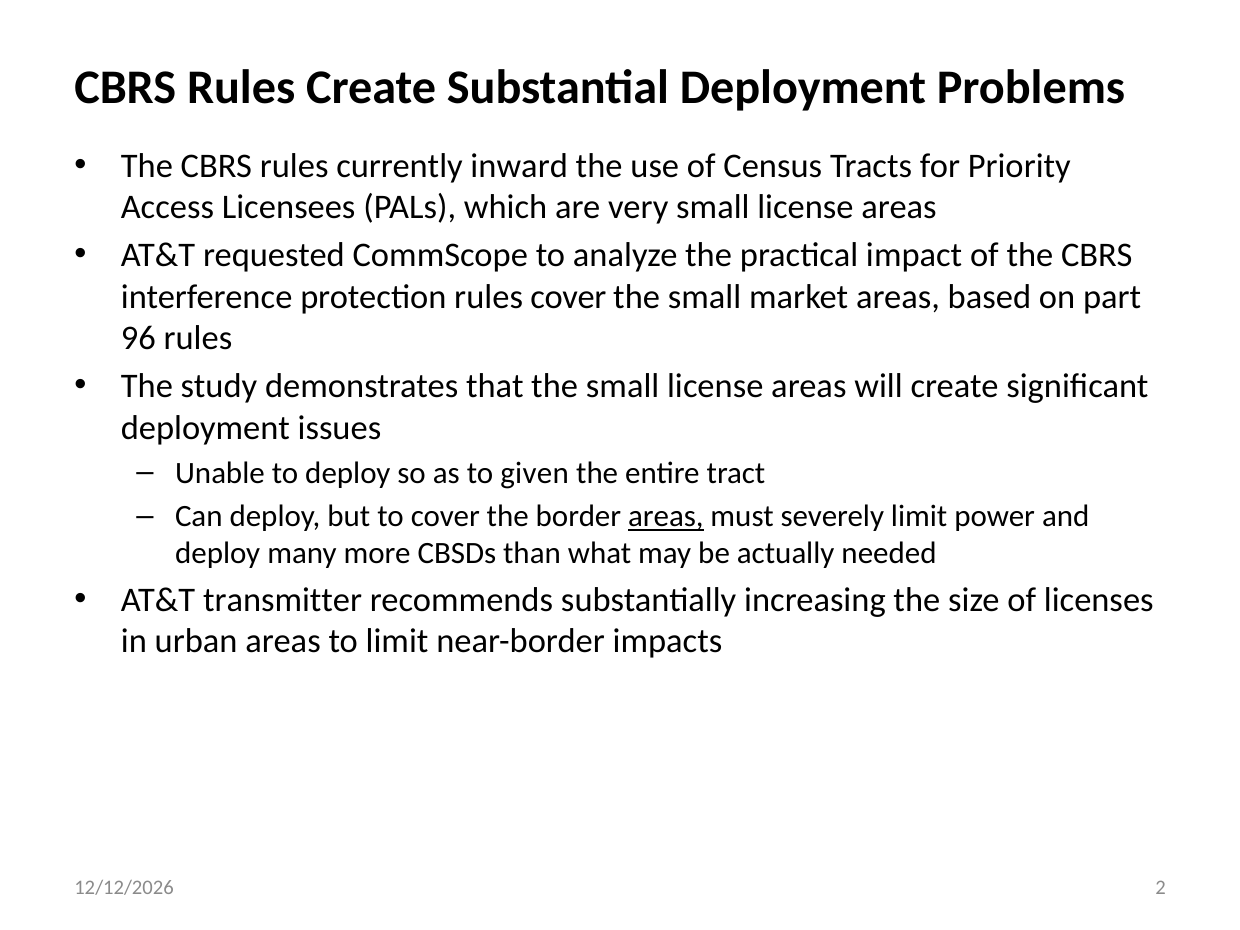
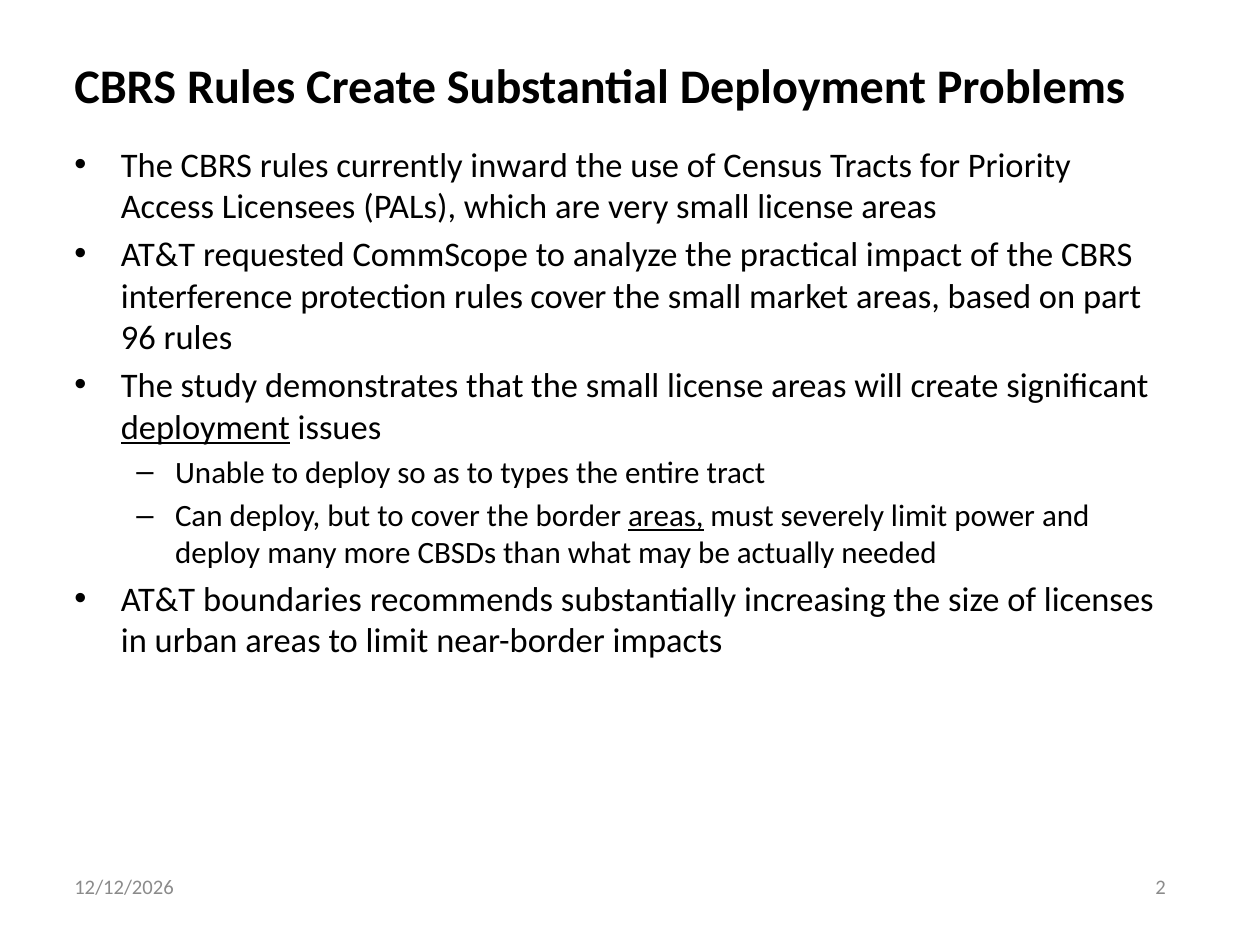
deployment at (205, 428) underline: none -> present
given: given -> types
transmitter: transmitter -> boundaries
